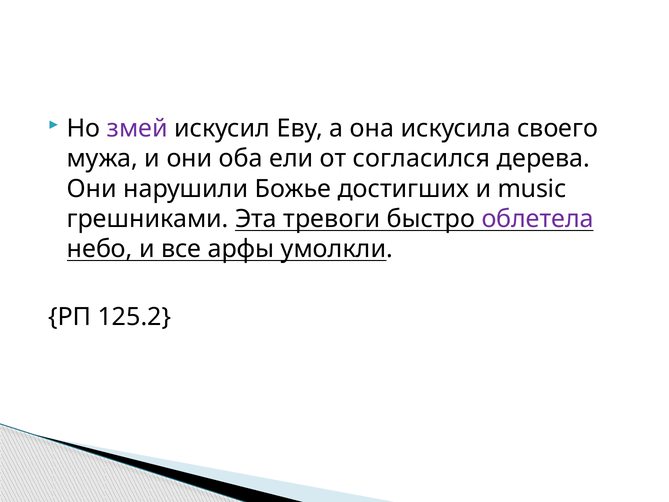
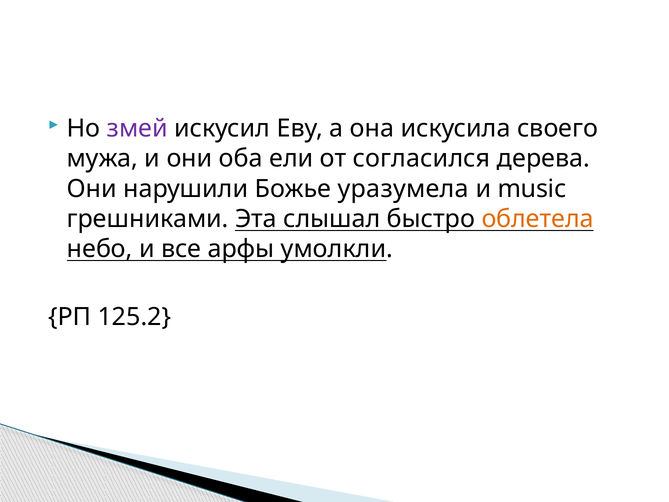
достигших: достигших -> уразумела
тревоги: тревоги -> слышал
облетела colour: purple -> orange
